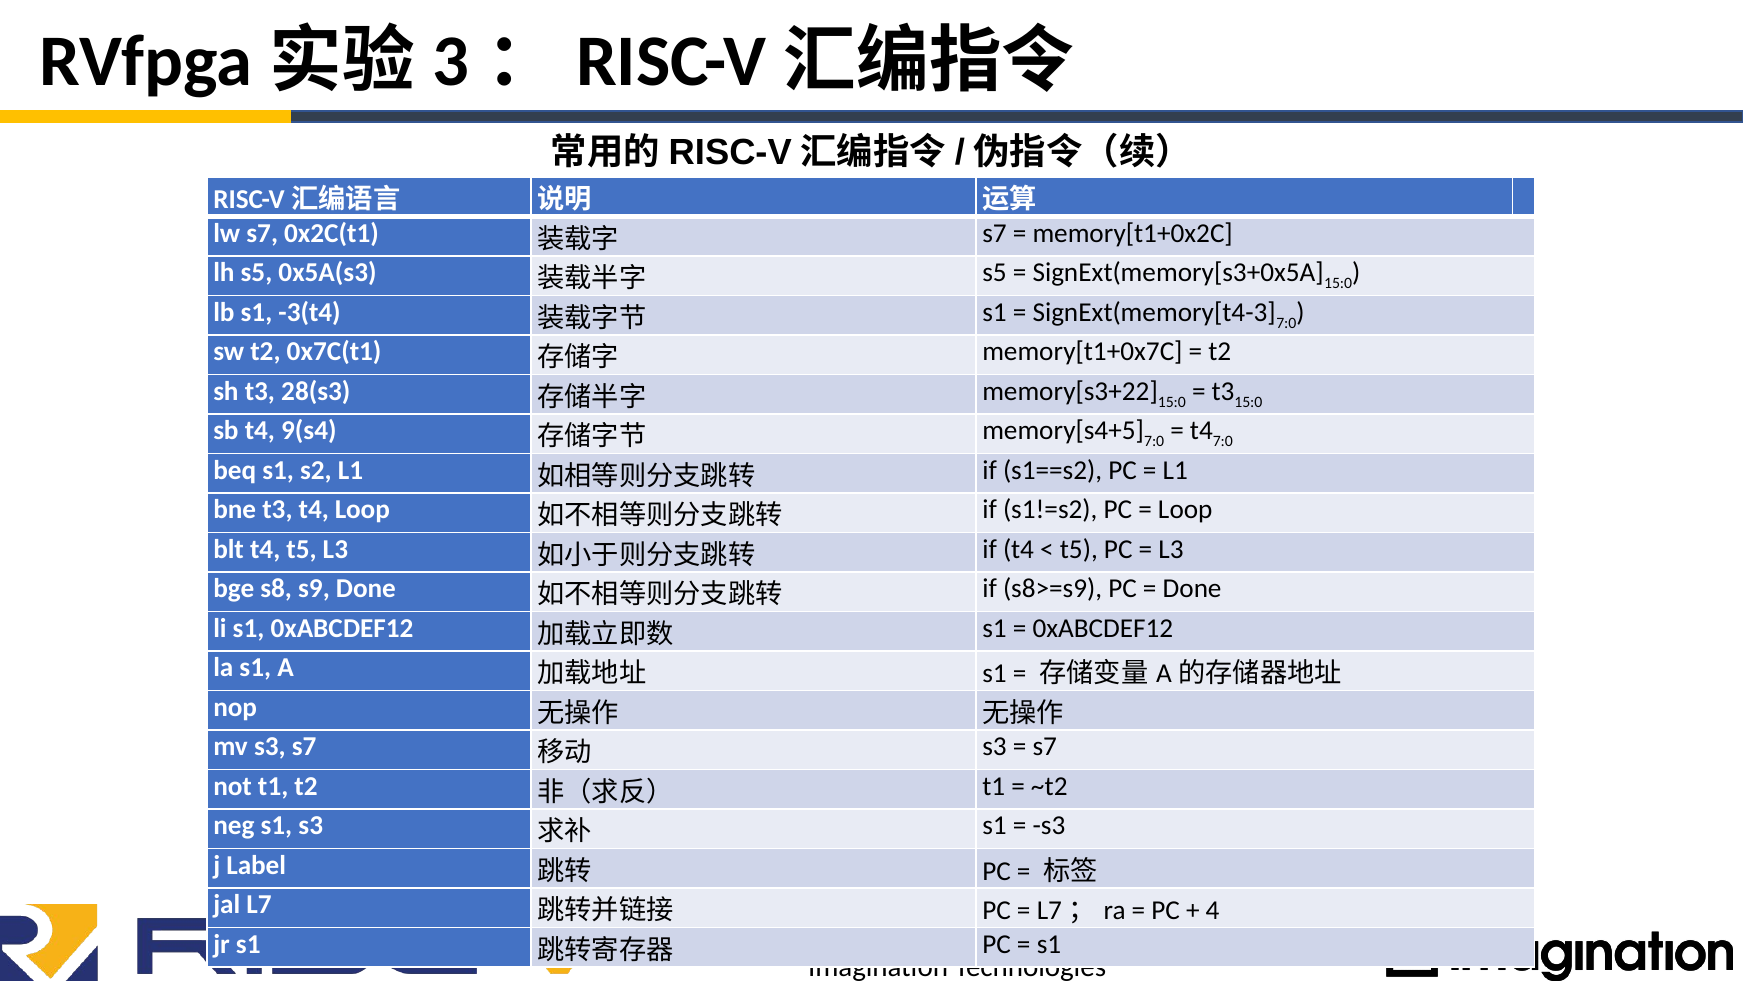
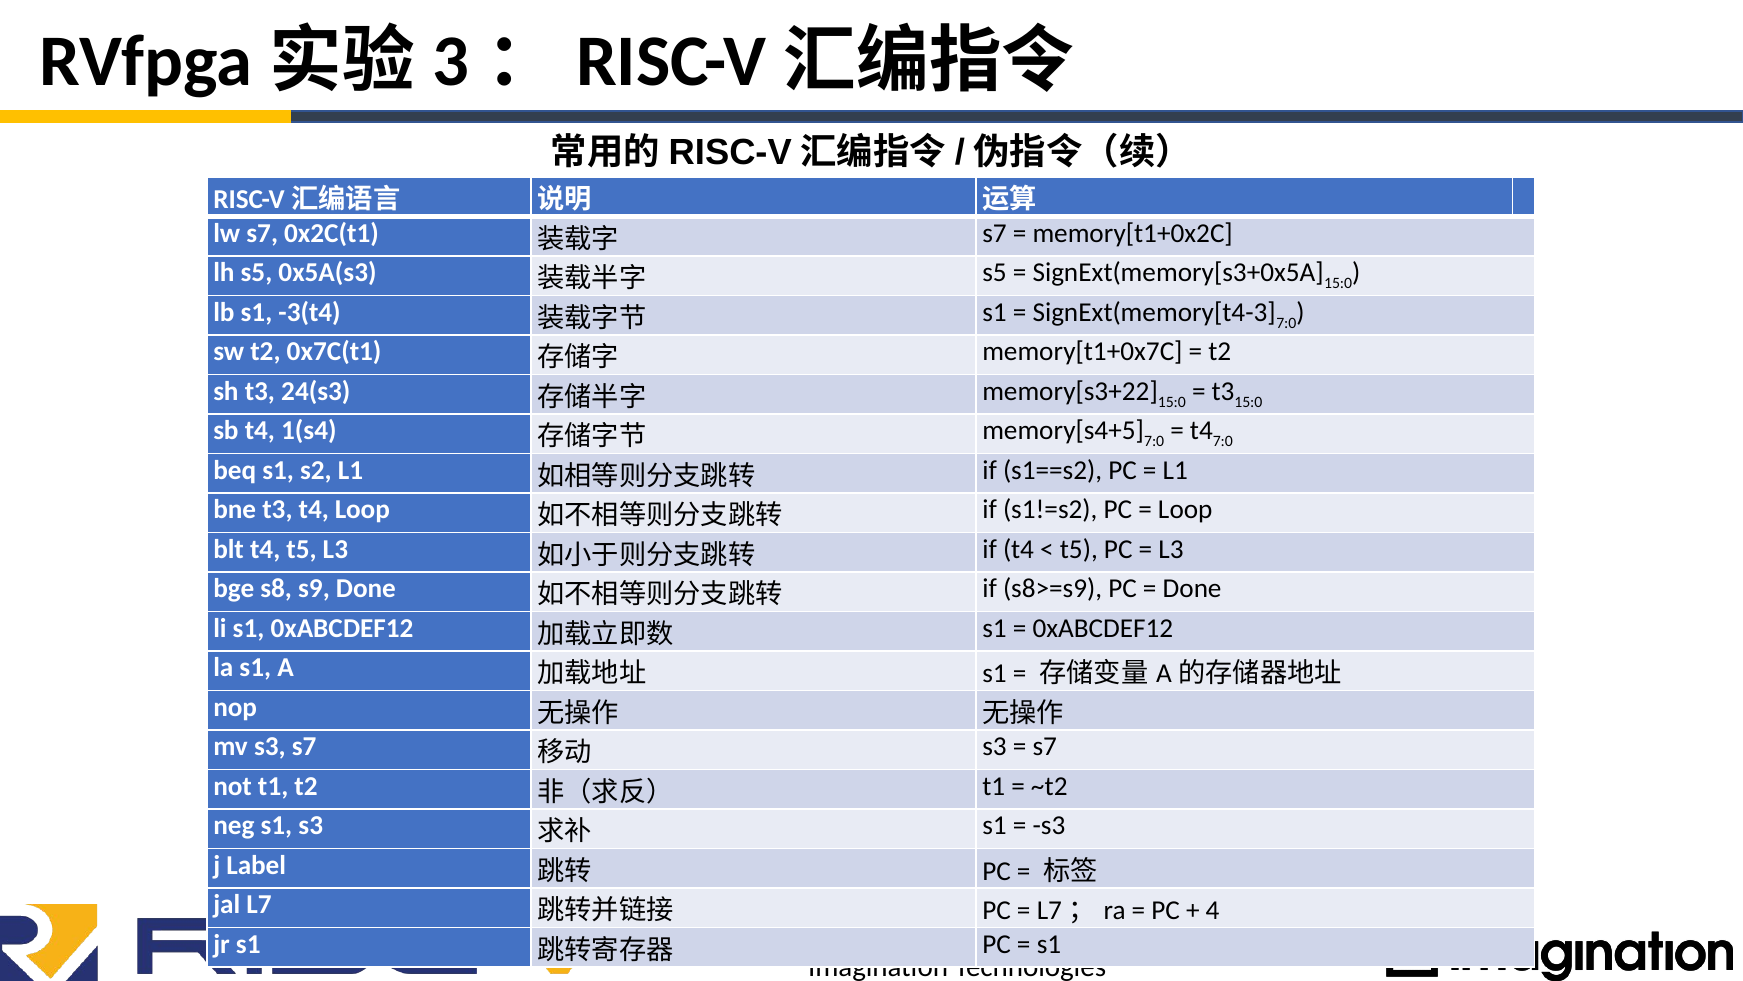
28(s3: 28(s3 -> 24(s3
9(s4: 9(s4 -> 1(s4
